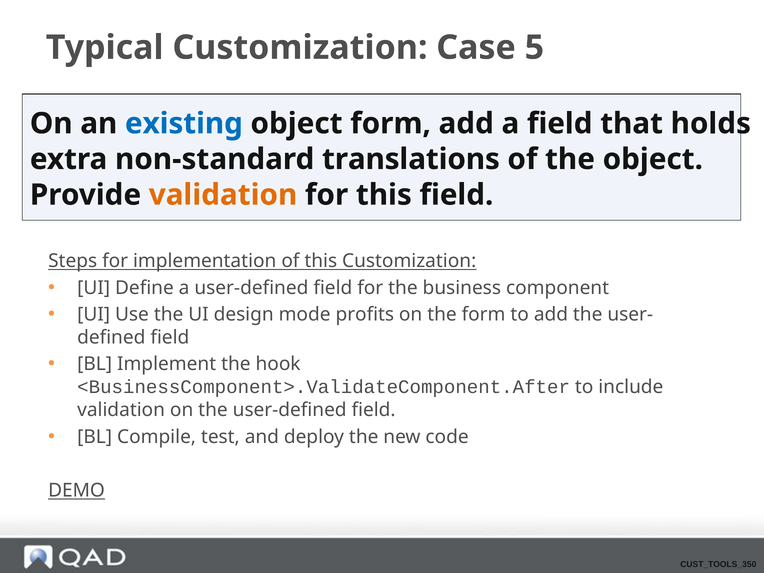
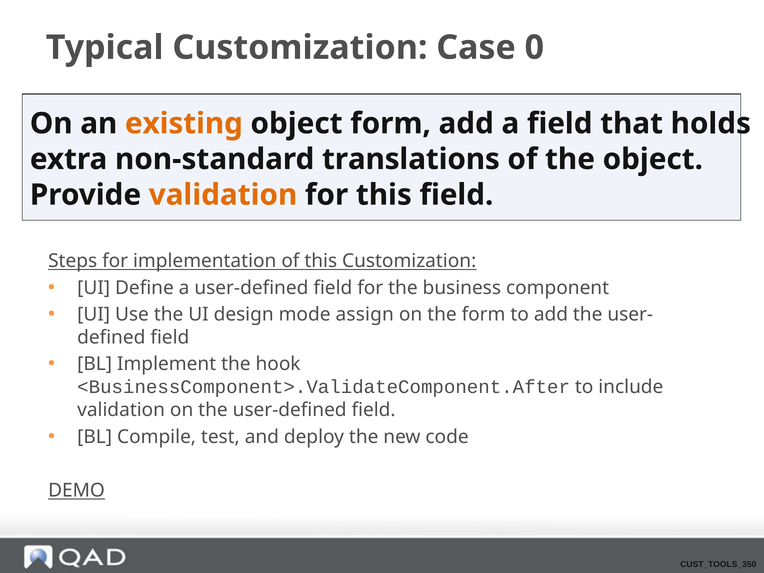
5: 5 -> 0
existing colour: blue -> orange
profits: profits -> assign
